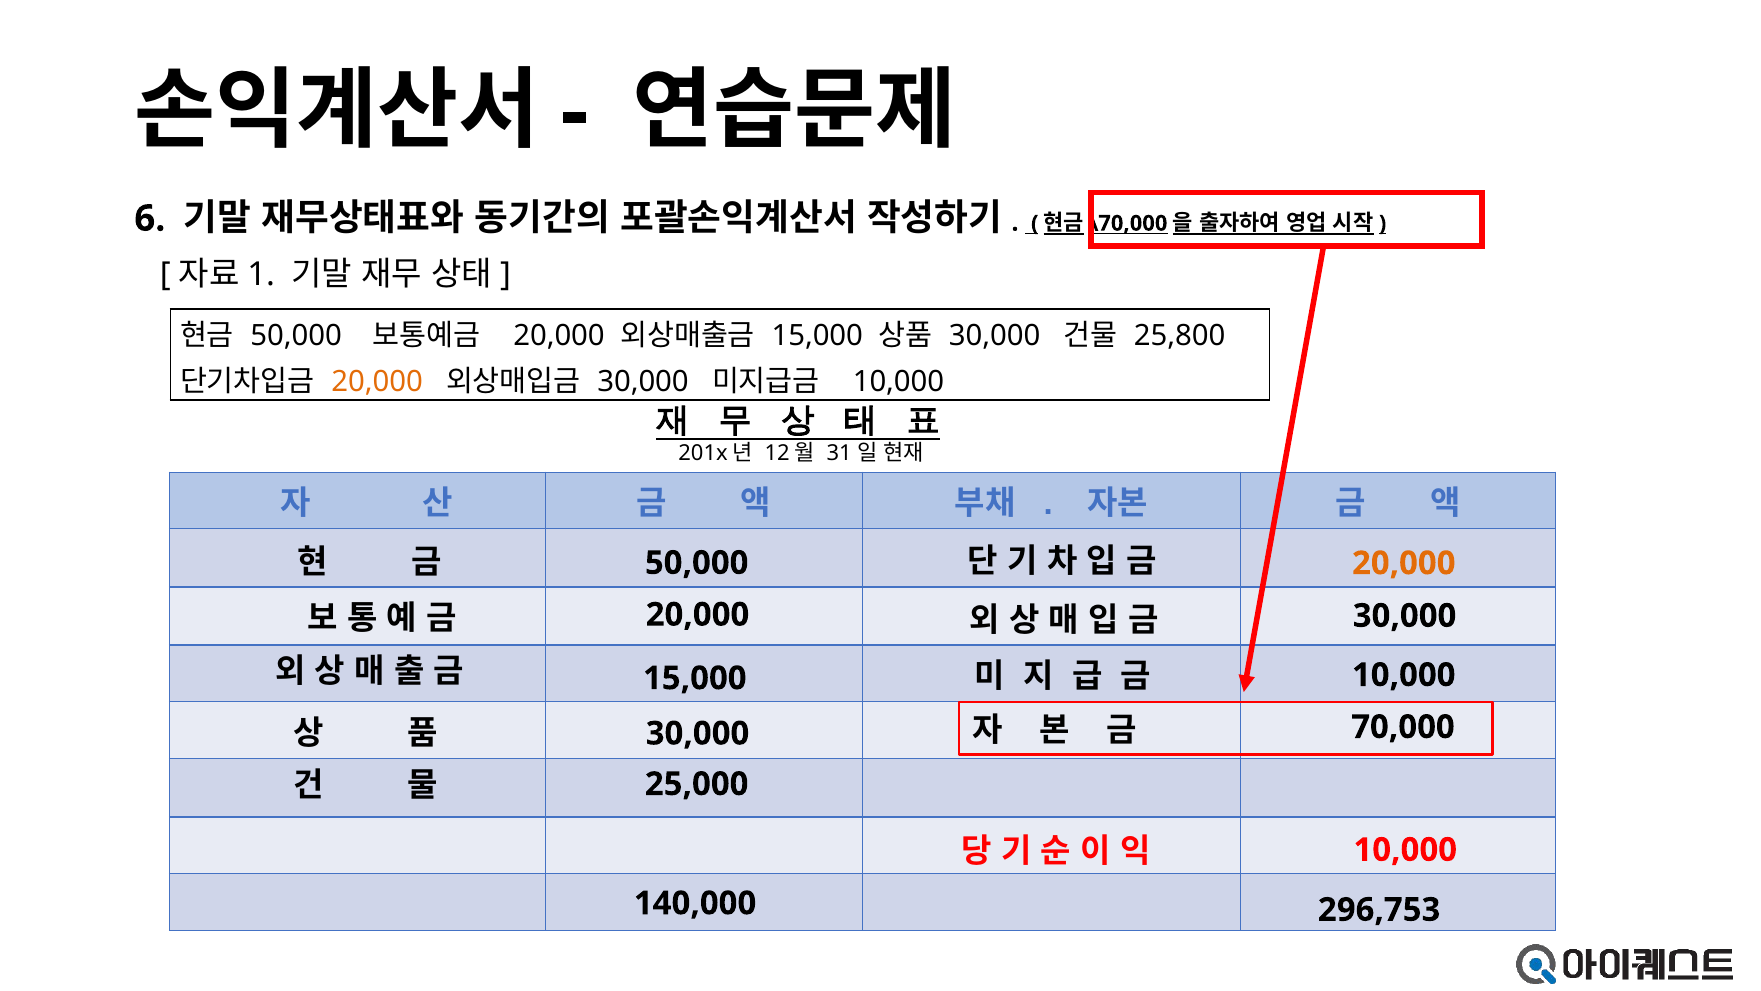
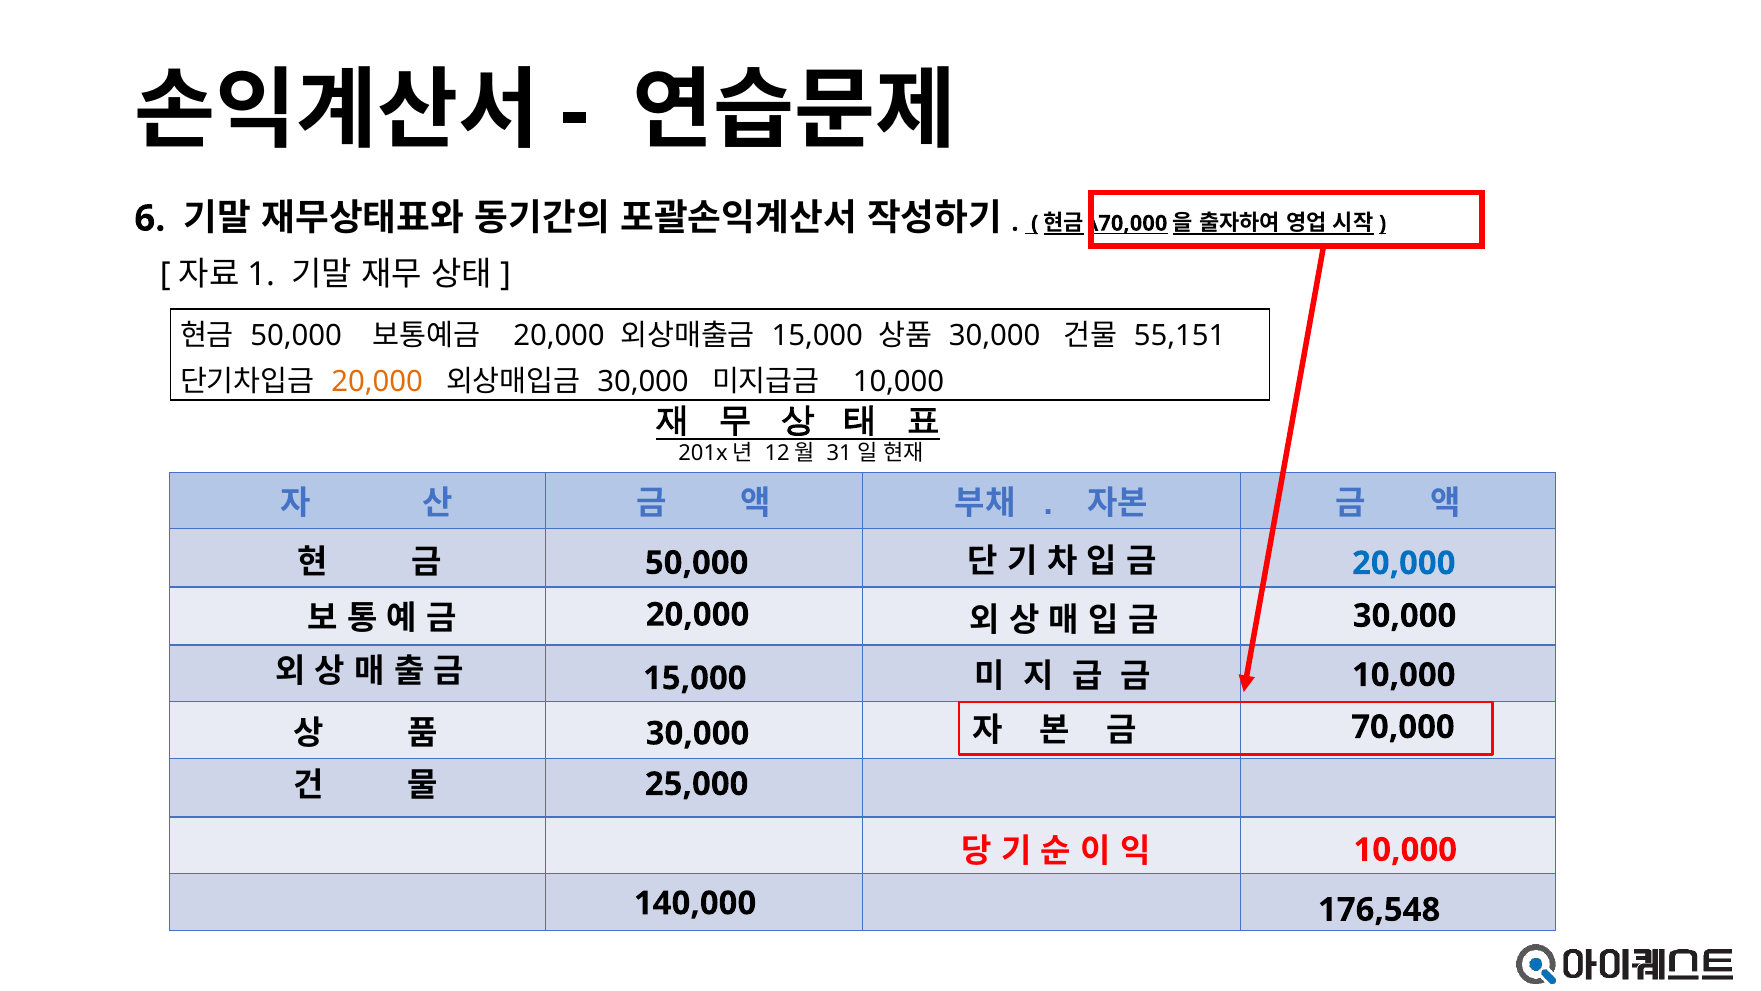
25,800: 25,800 -> 55,151
20,000 at (1404, 563) colour: orange -> blue
296,753: 296,753 -> 176,548
